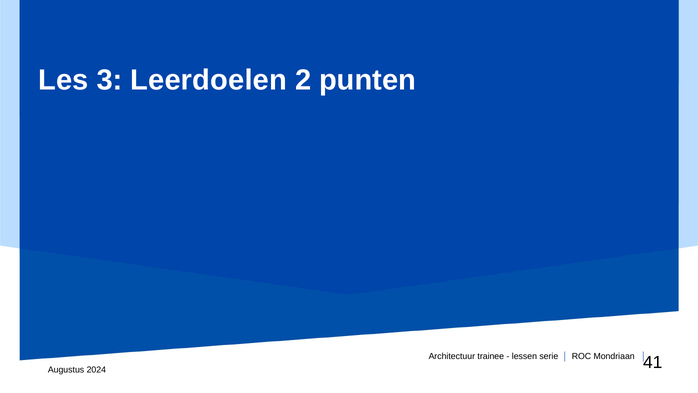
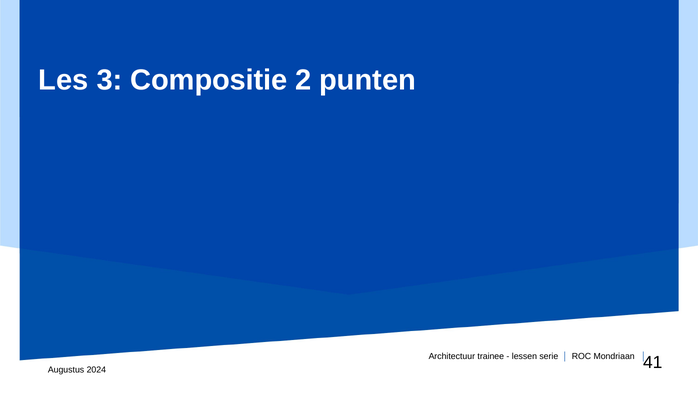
Leerdoelen: Leerdoelen -> Compositie
